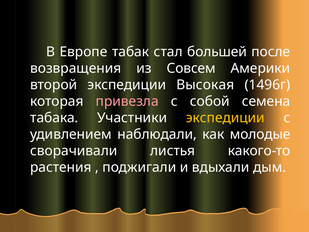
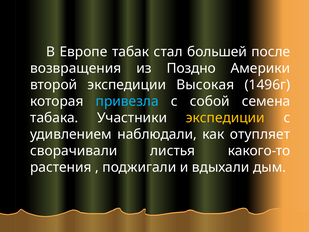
Совсем: Совсем -> Поздно
привезла colour: pink -> light blue
молодые: молодые -> отупляет
